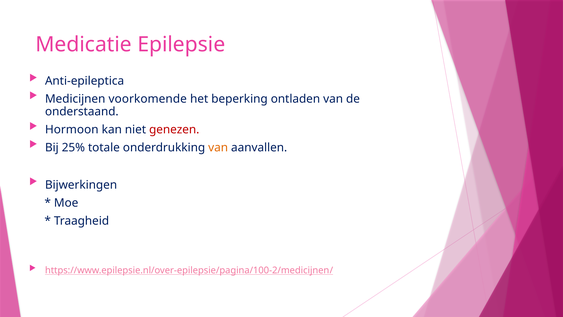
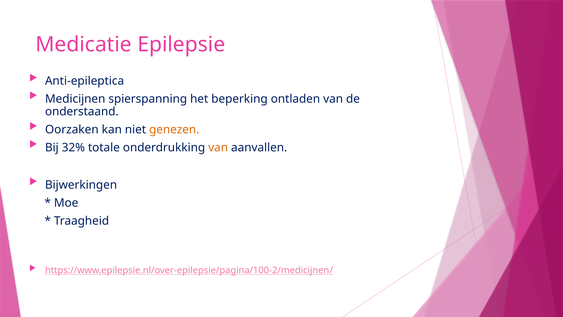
voorkomende: voorkomende -> spierspanning
Hormoon: Hormoon -> Oorzaken
genezen colour: red -> orange
25%: 25% -> 32%
